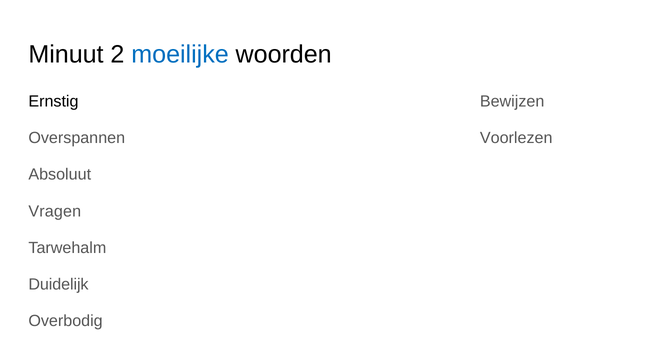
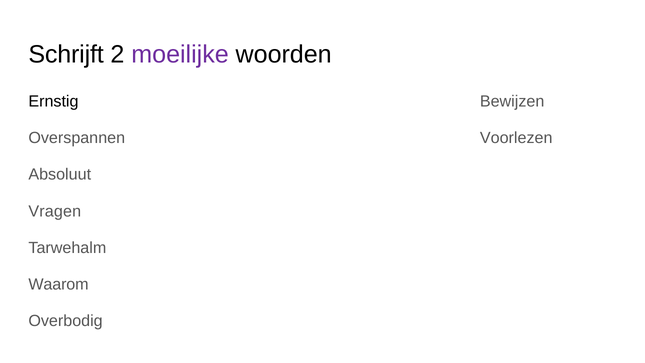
Minuut: Minuut -> Schrijft
moeilijke colour: blue -> purple
Duidelijk: Duidelijk -> Waarom
